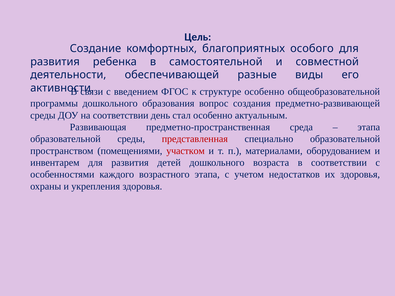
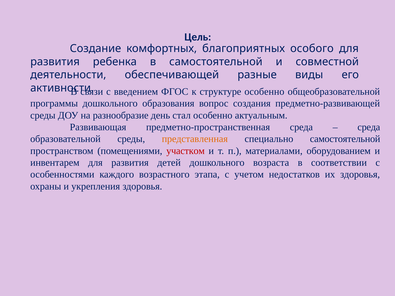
на соответствии: соответствии -> разнообразие
этапа at (369, 127): этапа -> среда
представленная colour: red -> orange
специально образовательной: образовательной -> самостоятельной
